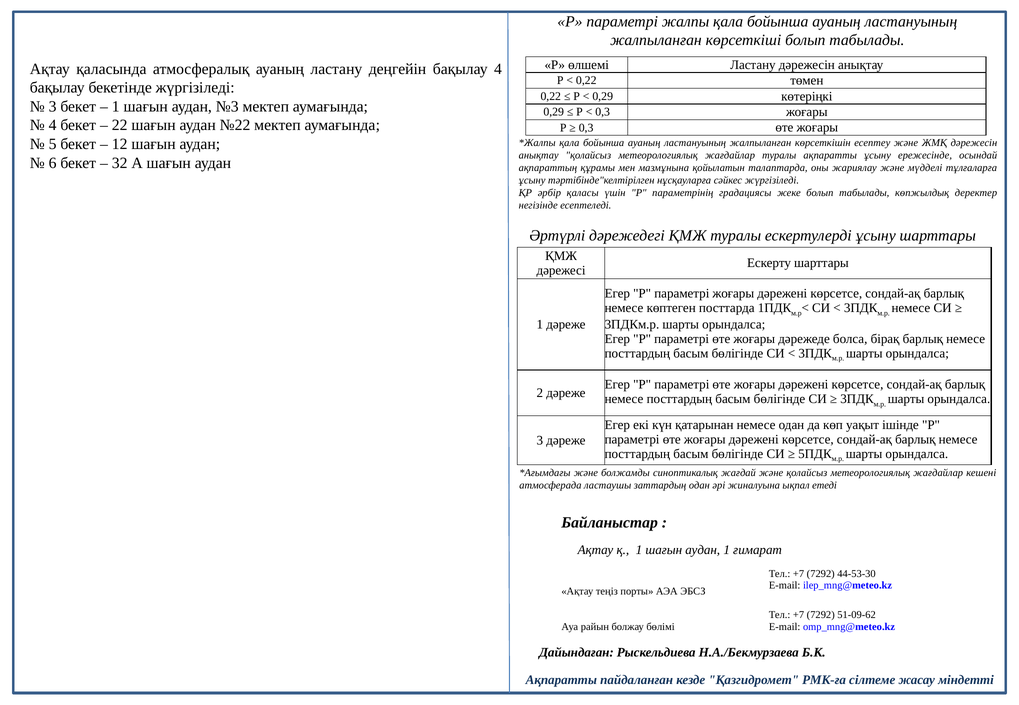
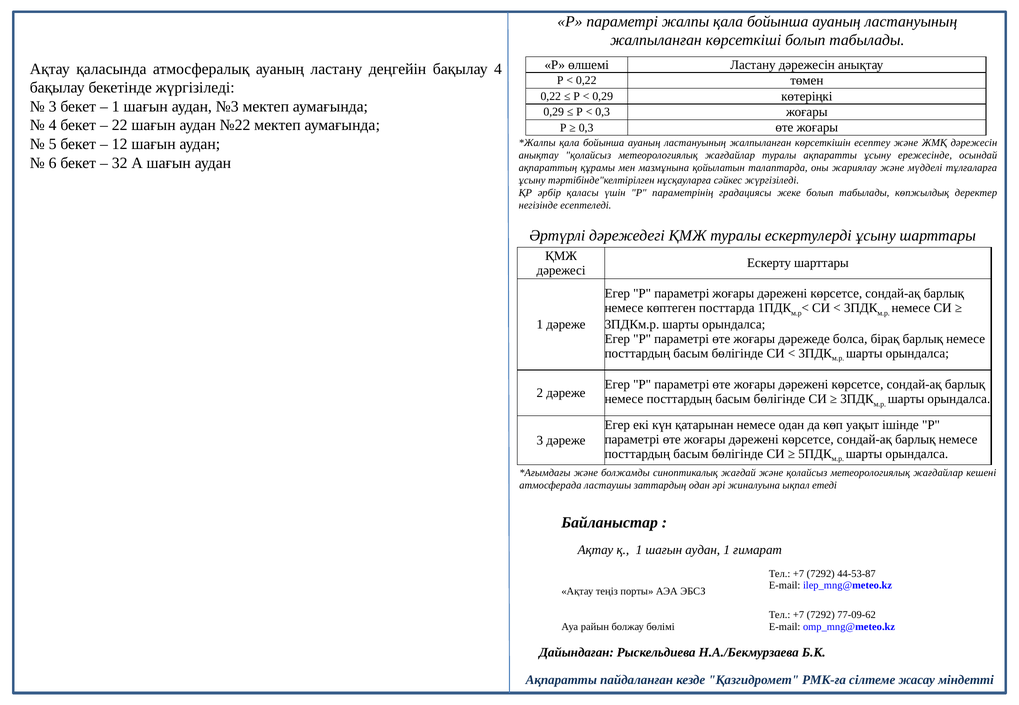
44-53-30: 44-53-30 -> 44-53-87
51-09-62: 51-09-62 -> 77-09-62
